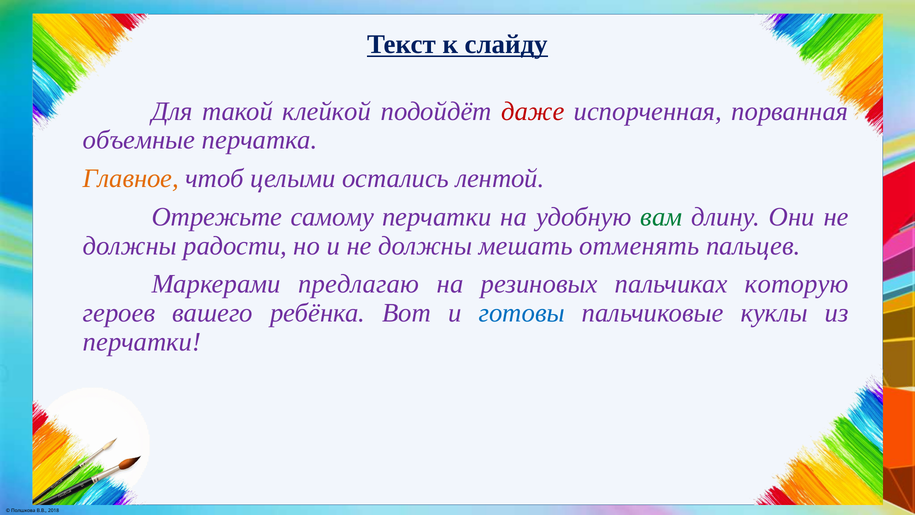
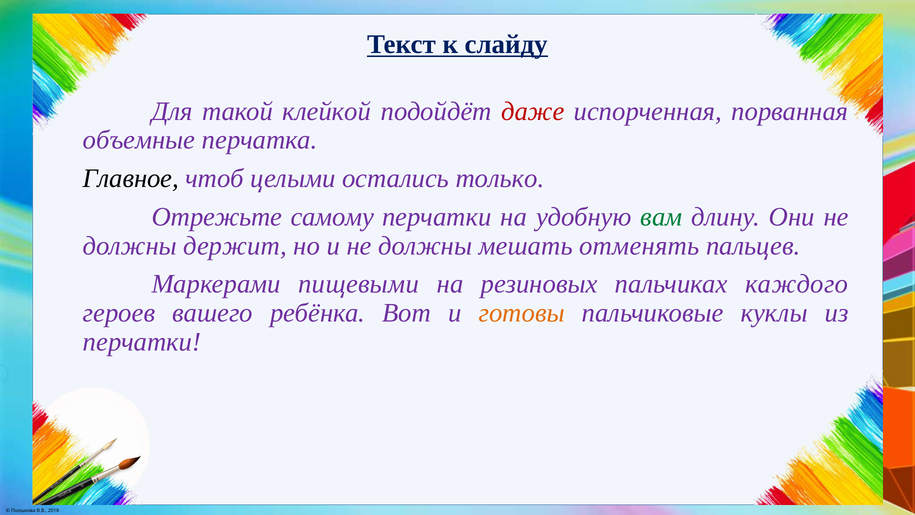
Главное colour: orange -> black
лентой: лентой -> только
радости: радости -> держит
предлагаю: предлагаю -> пищевыми
которую: которую -> каждого
готовы colour: blue -> orange
